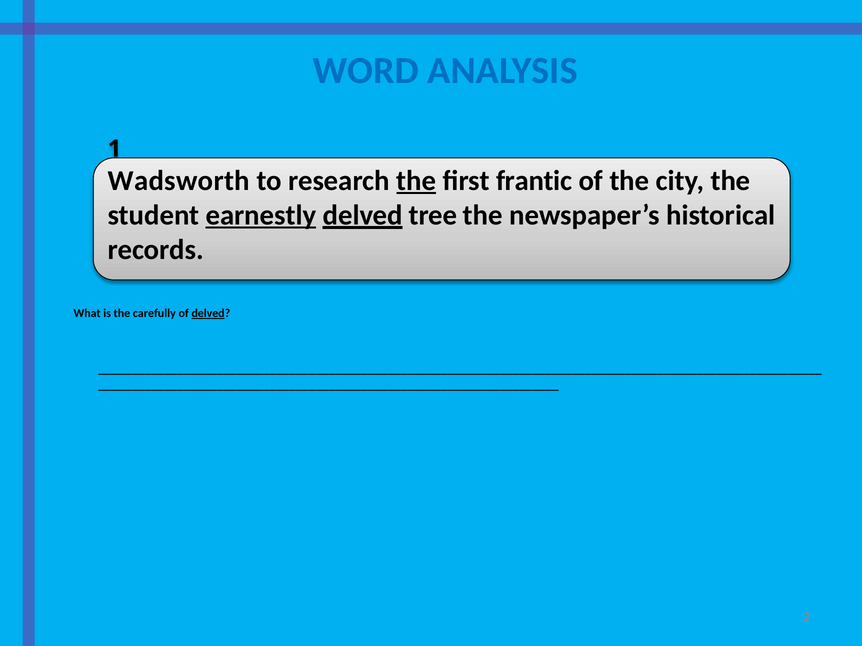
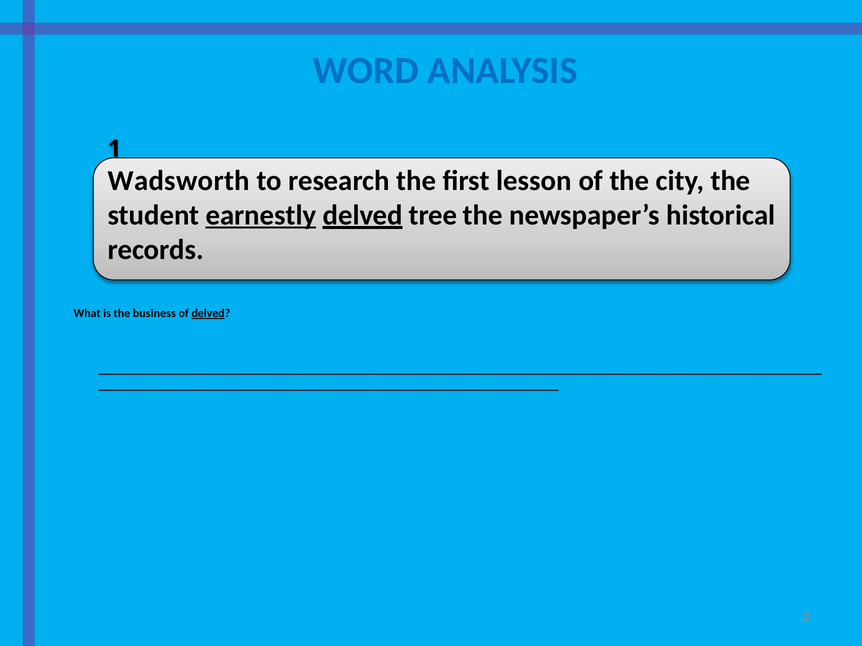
the at (416, 181) underline: present -> none
frantic: frantic -> lesson
carefully: carefully -> business
